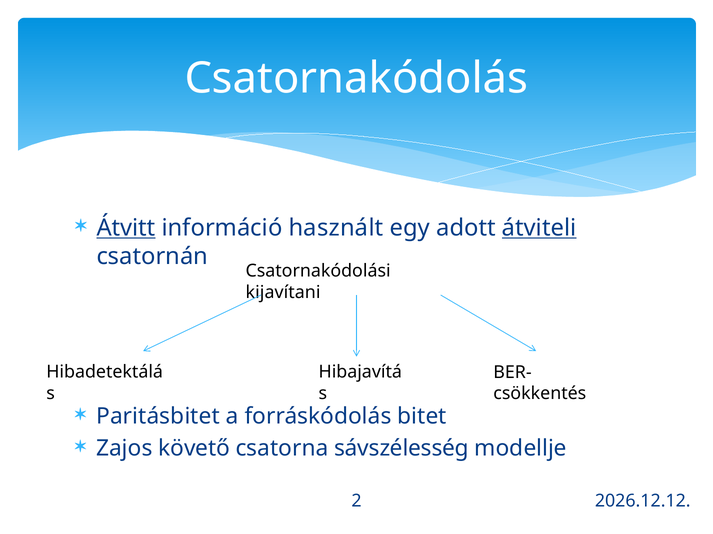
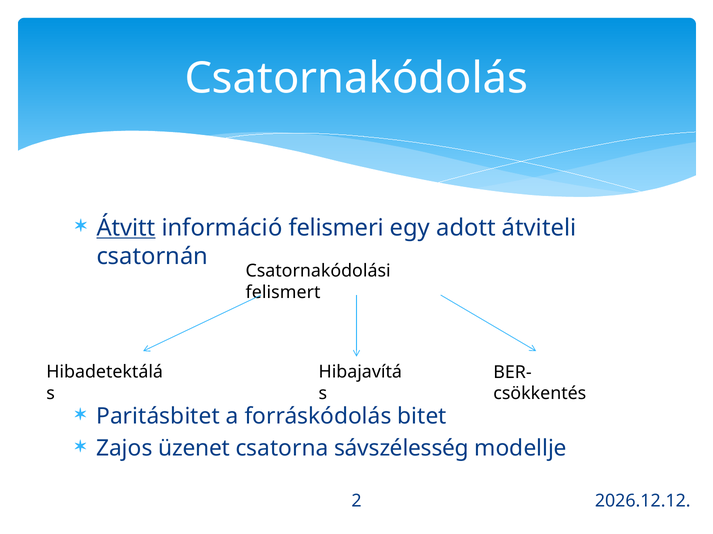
használt: használt -> felismeri
átviteli underline: present -> none
kijavítani: kijavítani -> felismert
követő: követő -> üzenet
